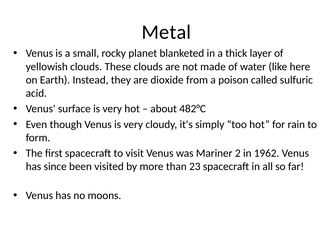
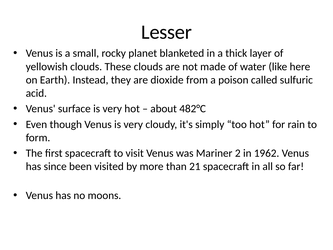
Metal: Metal -> Lesser
23: 23 -> 21
